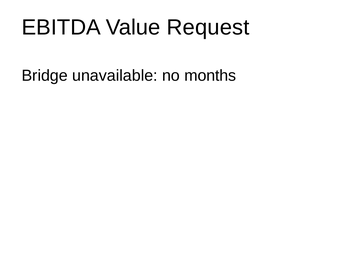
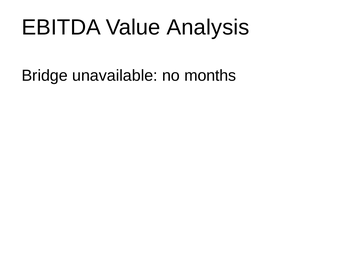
Request: Request -> Analysis
